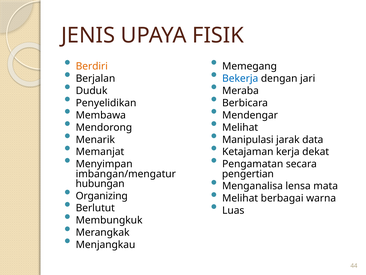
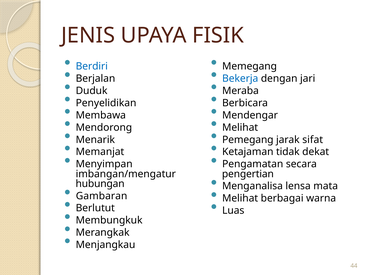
Berdiri colour: orange -> blue
Manipulasi: Manipulasi -> Pemegang
data: data -> sifat
kerja: kerja -> tidak
Organizing: Organizing -> Gambaran
